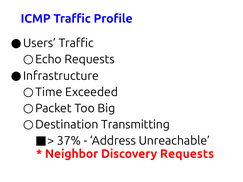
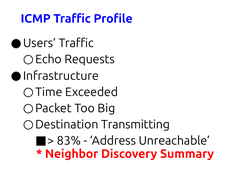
37%: 37% -> 83%
Discovery Requests: Requests -> Summary
